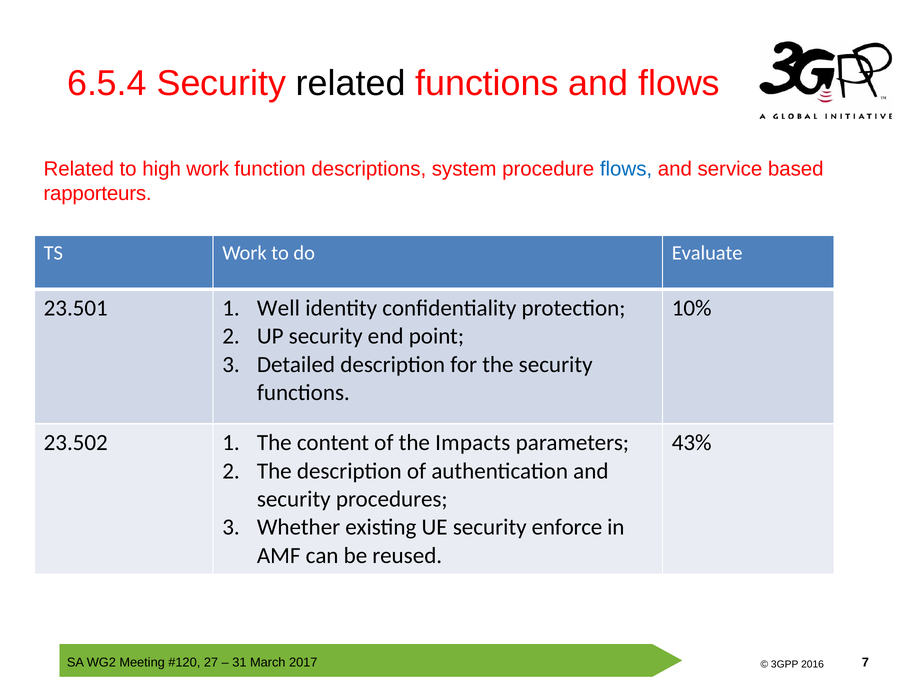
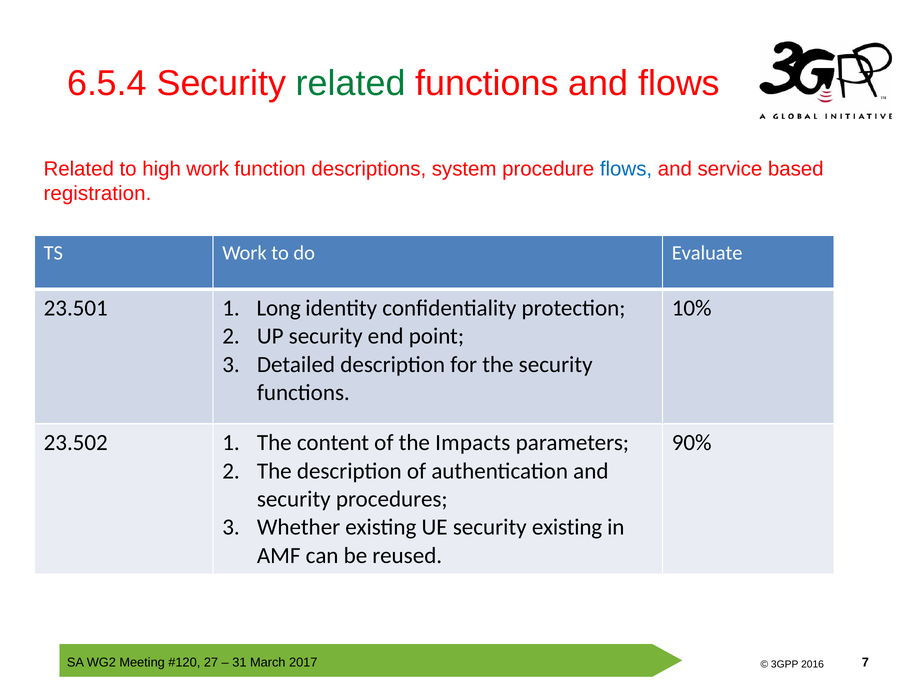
related at (351, 83) colour: black -> green
rapporteurs: rapporteurs -> registration
Well: Well -> Long
43%: 43% -> 90%
security enforce: enforce -> existing
